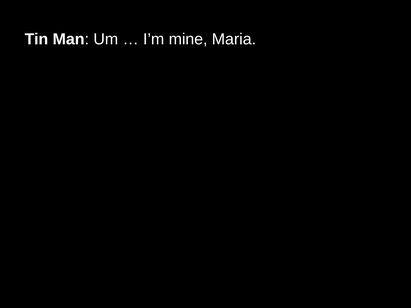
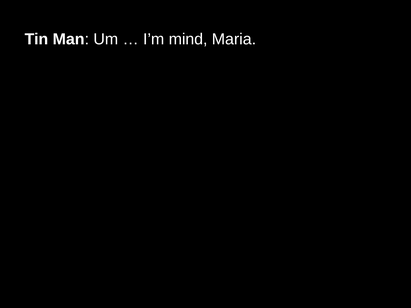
mine: mine -> mind
